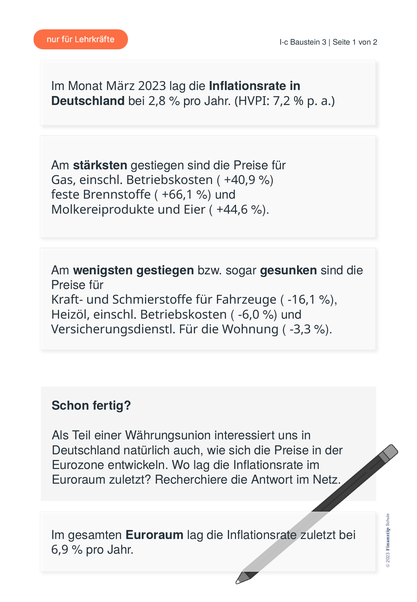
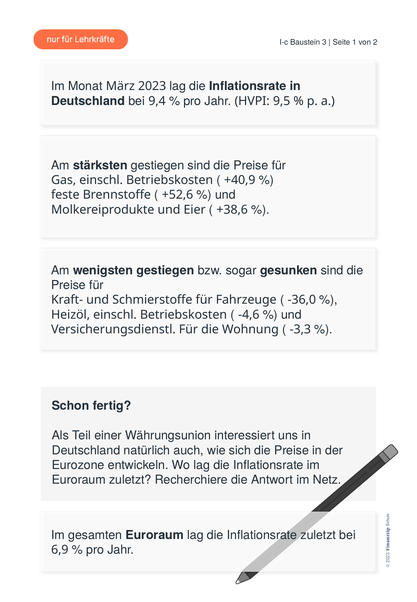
2,8: 2,8 -> 9,4
7,2: 7,2 -> 9,5
+66,1: +66,1 -> +52,6
+44,6: +44,6 -> +38,6
-16,1: -16,1 -> -36,0
-6,0: -6,0 -> -4,6
